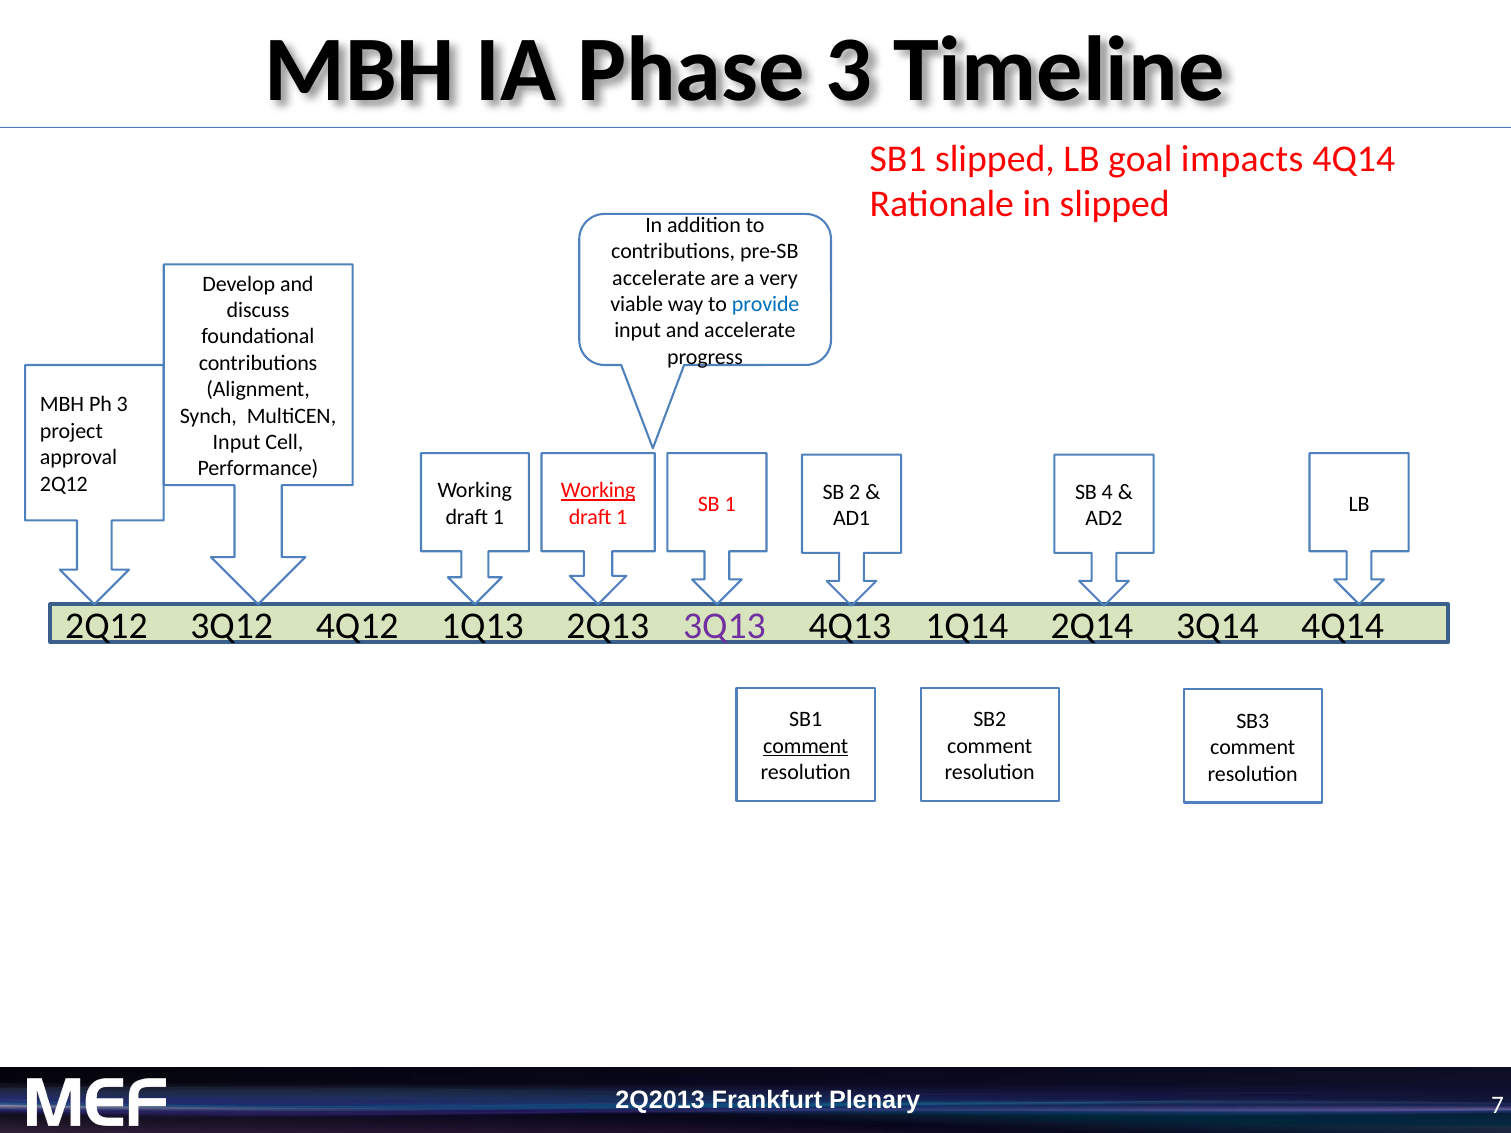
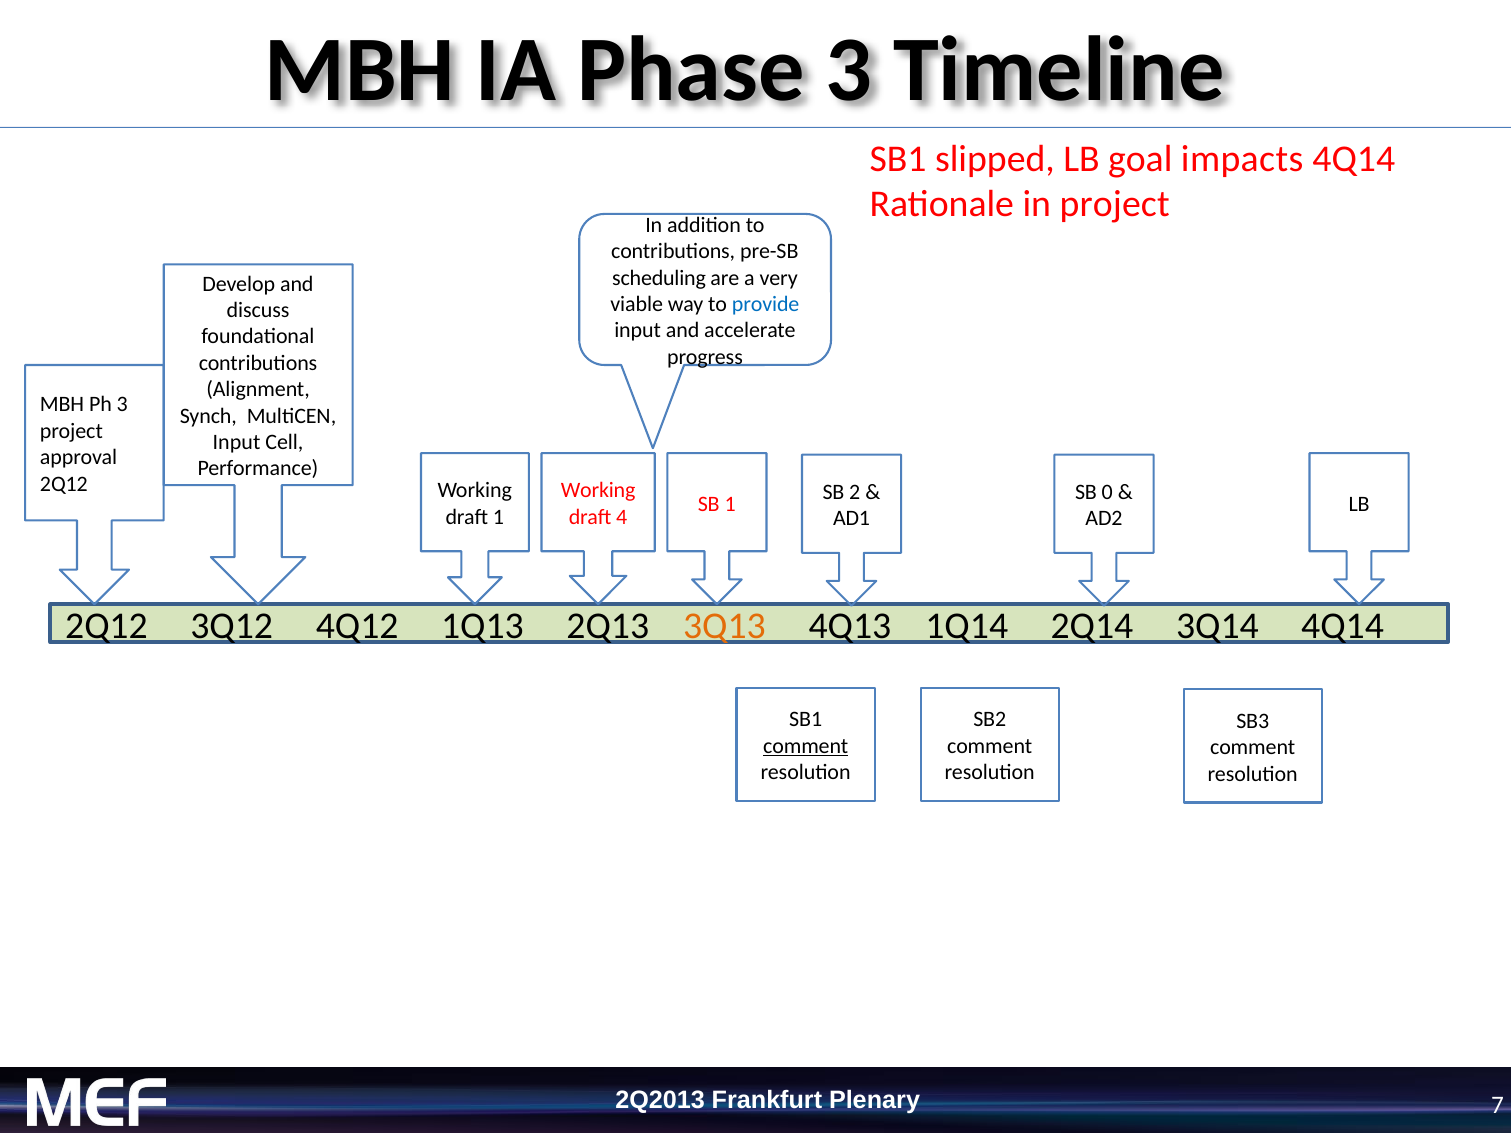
in slipped: slipped -> project
accelerate at (659, 278): accelerate -> scheduling
Working at (598, 491) underline: present -> none
4: 4 -> 0
1 at (622, 517): 1 -> 4
3Q13 colour: purple -> orange
